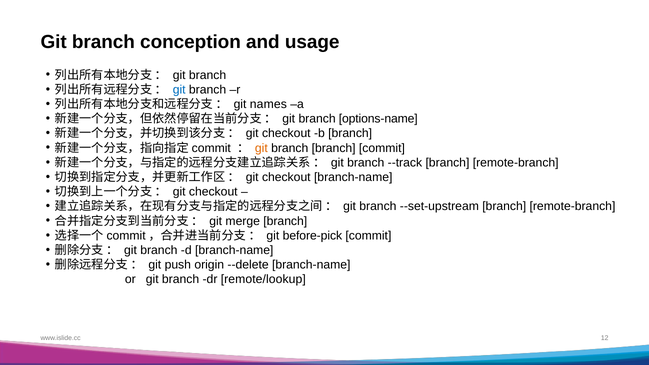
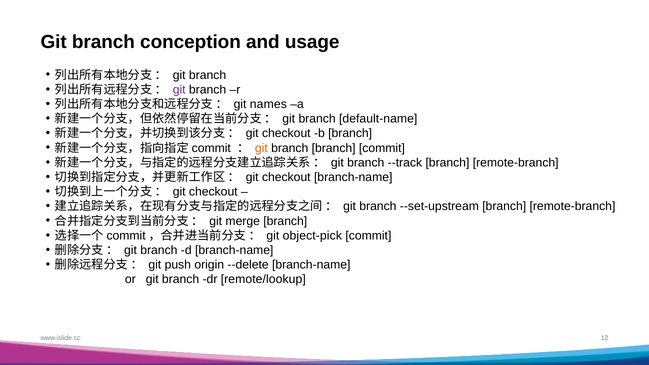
git at (179, 90) colour: blue -> purple
options-name: options-name -> default-name
before-pick: before-pick -> object-pick
